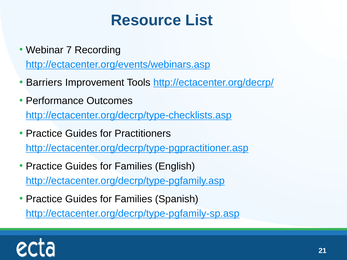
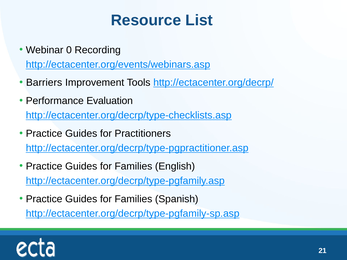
7: 7 -> 0
Outcomes: Outcomes -> Evaluation
